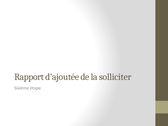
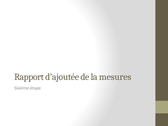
solliciter: solliciter -> mesures
